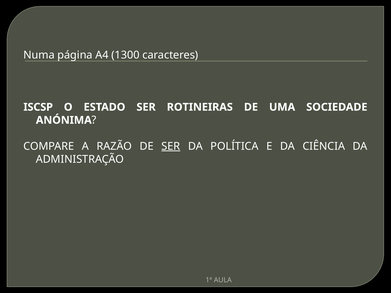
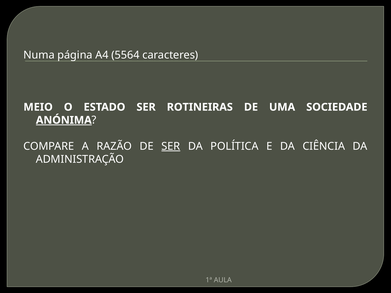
1300: 1300 -> 5564
ISCSP: ISCSP -> MEIO
ANÓNIMA underline: none -> present
